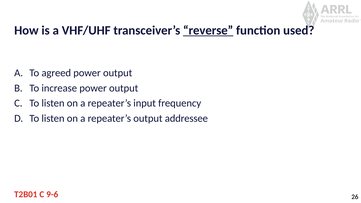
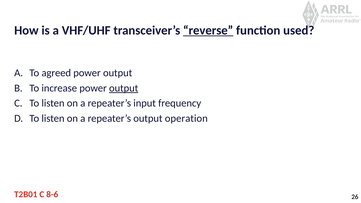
output at (124, 88) underline: none -> present
addressee: addressee -> operation
9-6: 9-6 -> 8-6
